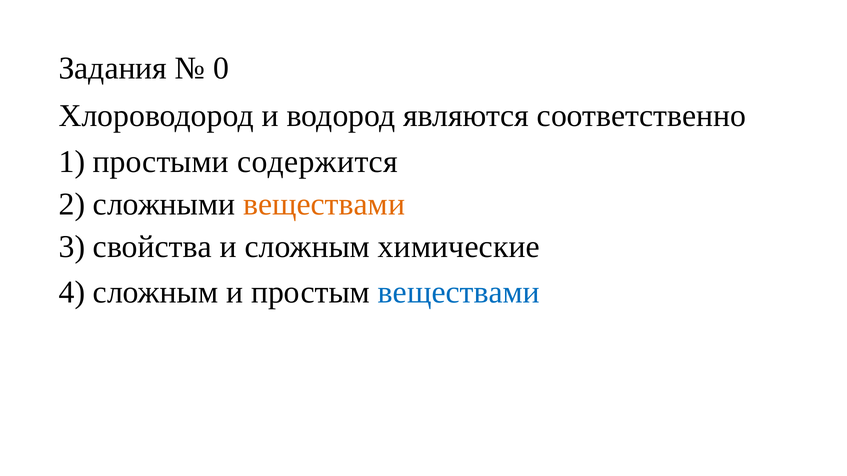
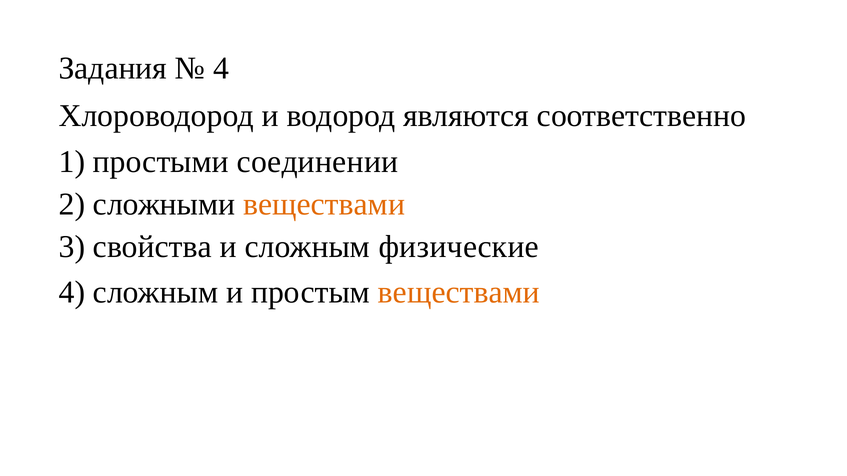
0 at (221, 68): 0 -> 4
содержится: содержится -> соединении
химические: химические -> физические
веществами at (459, 292) colour: blue -> orange
